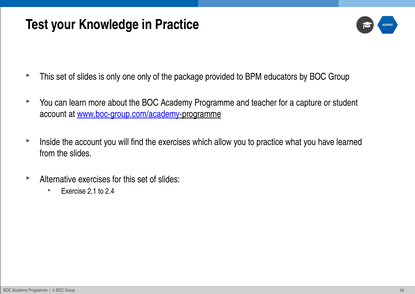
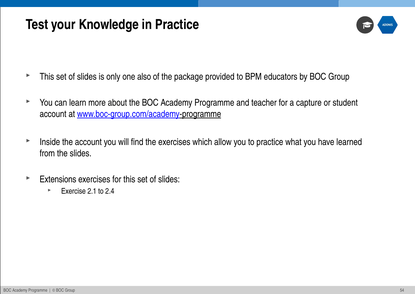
one only: only -> also
Alternative: Alternative -> Extensions
